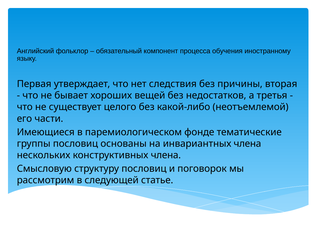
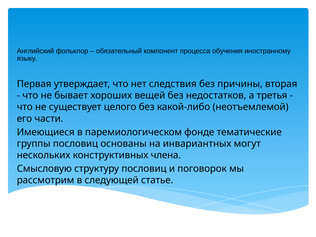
инвариантных члена: члена -> могут
